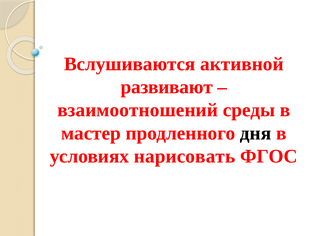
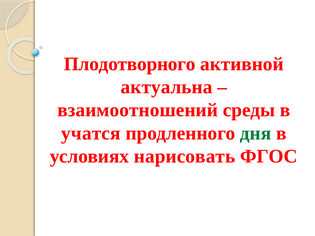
Вслушиваются: Вслушиваются -> Плодотворного
развивают: развивают -> актуальна
мастер: мастер -> учатся
дня colour: black -> green
